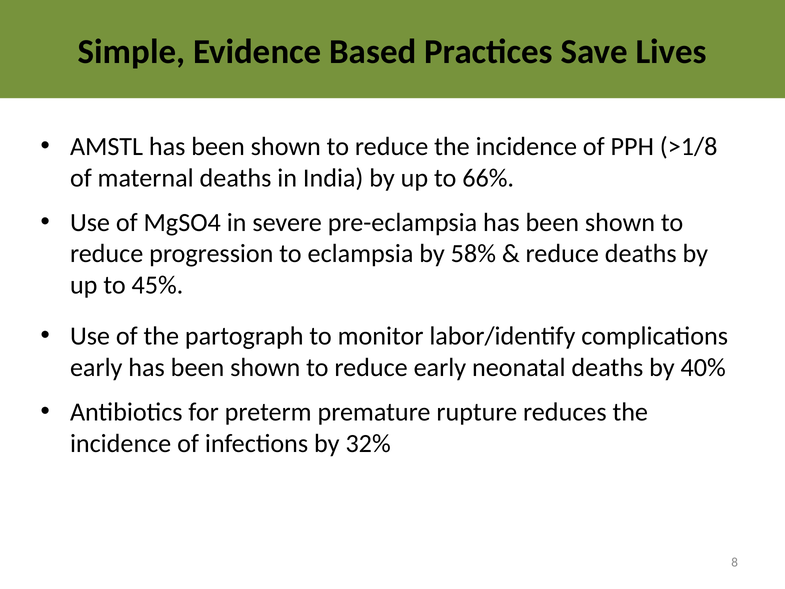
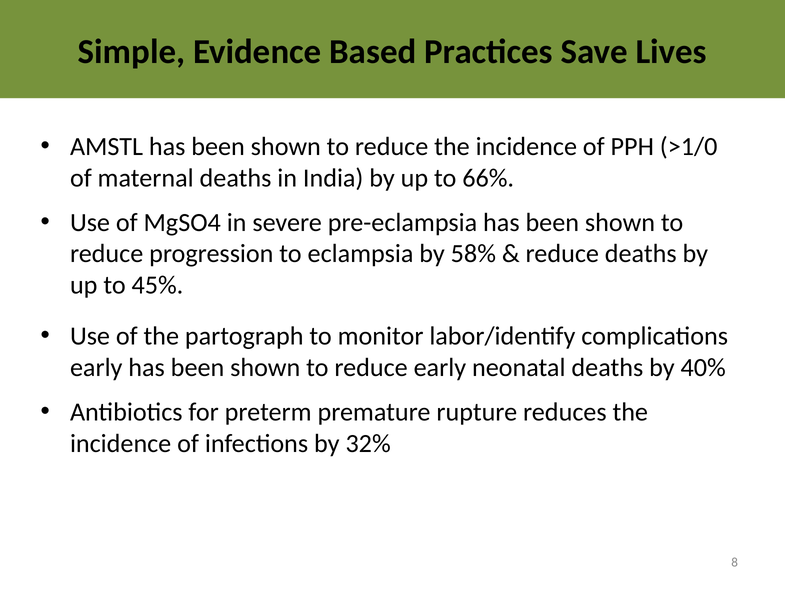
>1/8: >1/8 -> >1/0
